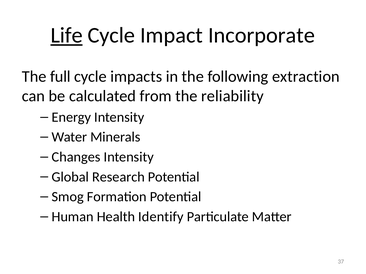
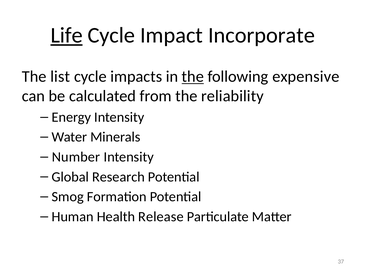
full: full -> list
the at (193, 77) underline: none -> present
extraction: extraction -> expensive
Changes: Changes -> Number
Identify: Identify -> Release
